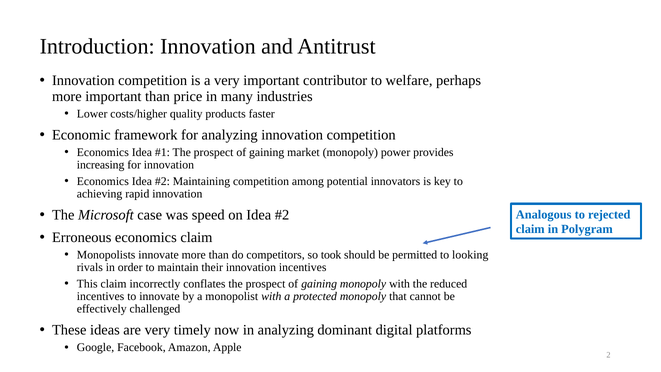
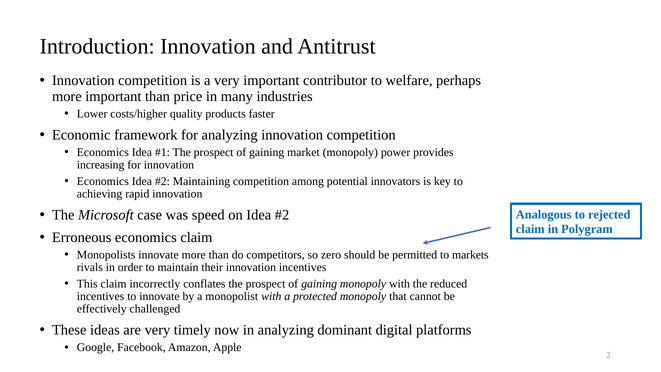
took: took -> zero
looking: looking -> markets
